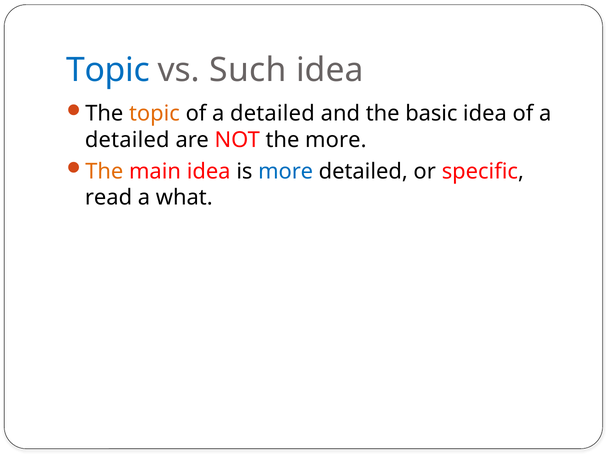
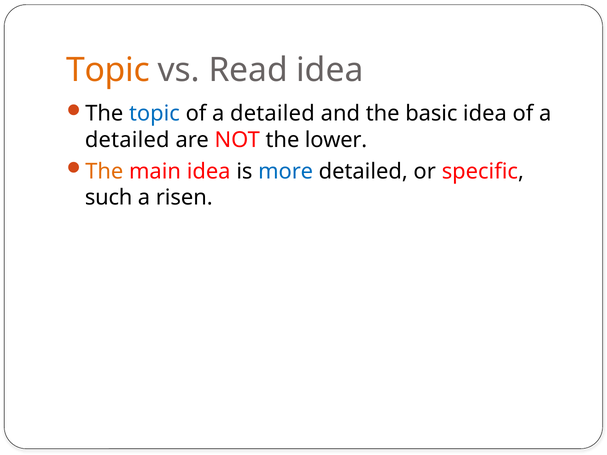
Topic at (108, 70) colour: blue -> orange
Such: Such -> Read
topic at (154, 114) colour: orange -> blue
the more: more -> lower
read: read -> such
what: what -> risen
